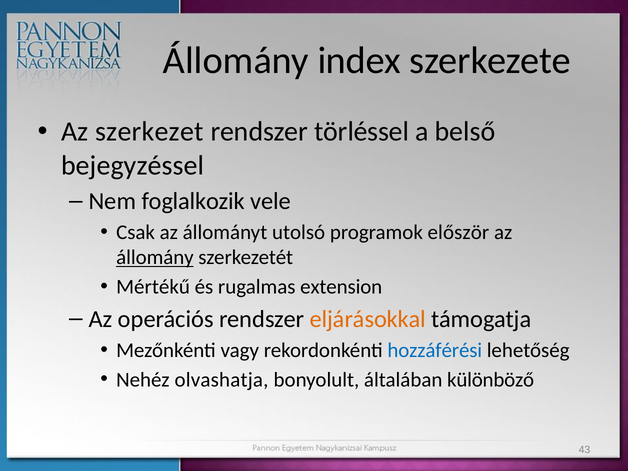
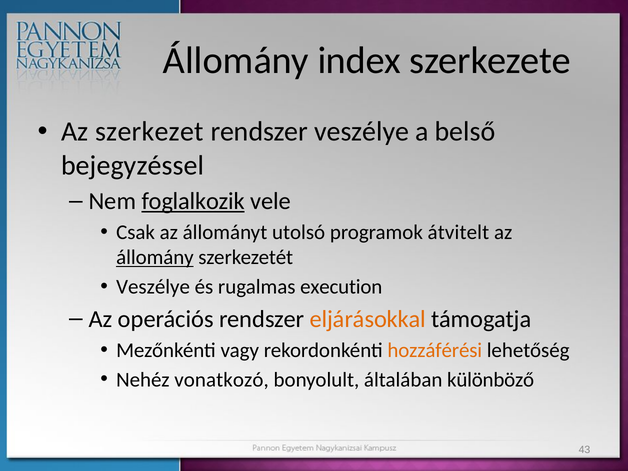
rendszer törléssel: törléssel -> veszélye
foglalkozik underline: none -> present
először: először -> átvitelt
Mértékű at (153, 287): Mértékű -> Veszélye
extension: extension -> execution
hozzáférési colour: blue -> orange
olvashatja: olvashatja -> vonatkozó
